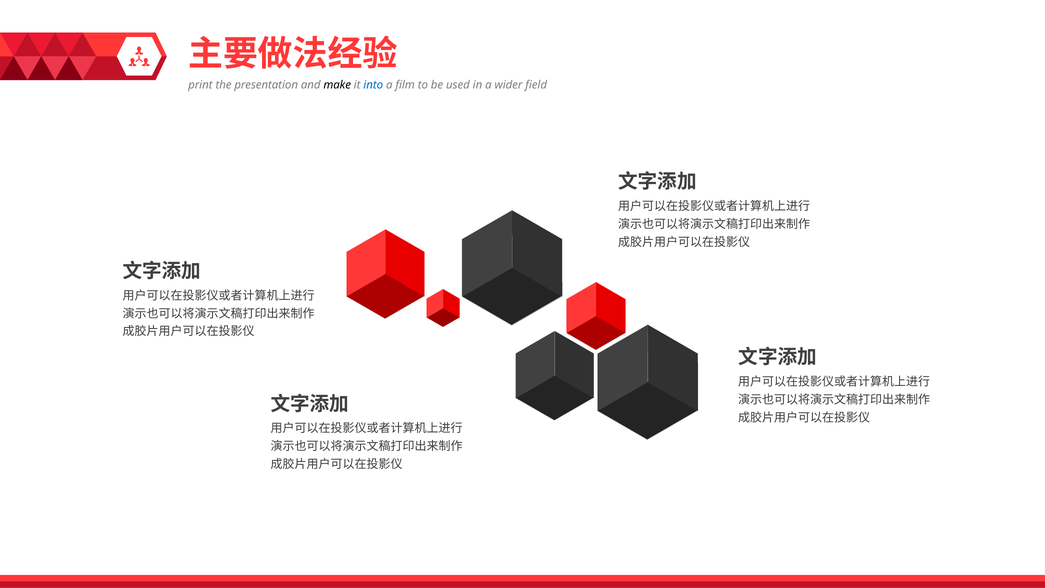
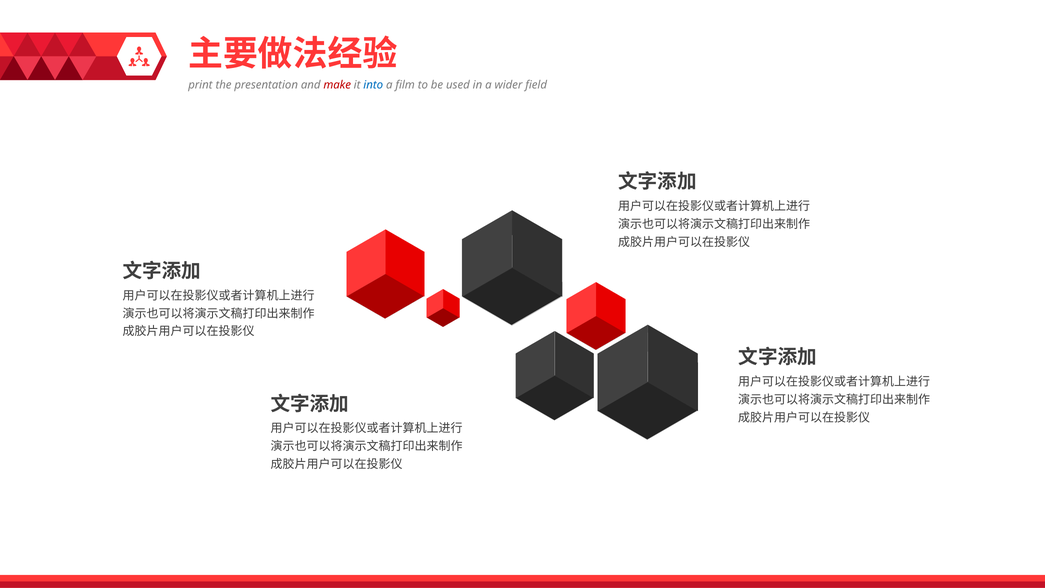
make colour: black -> red
